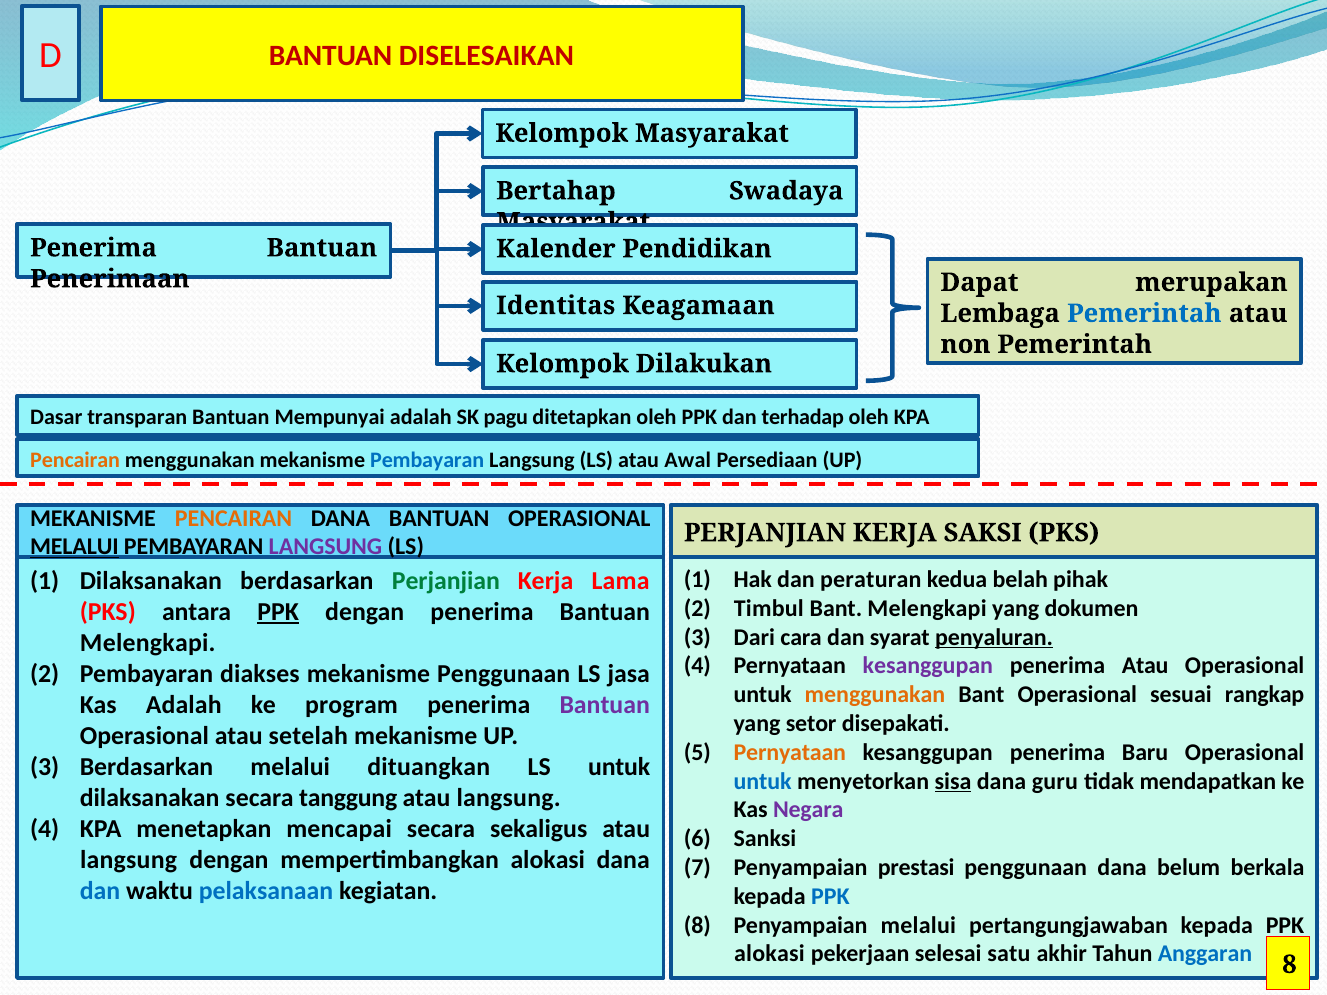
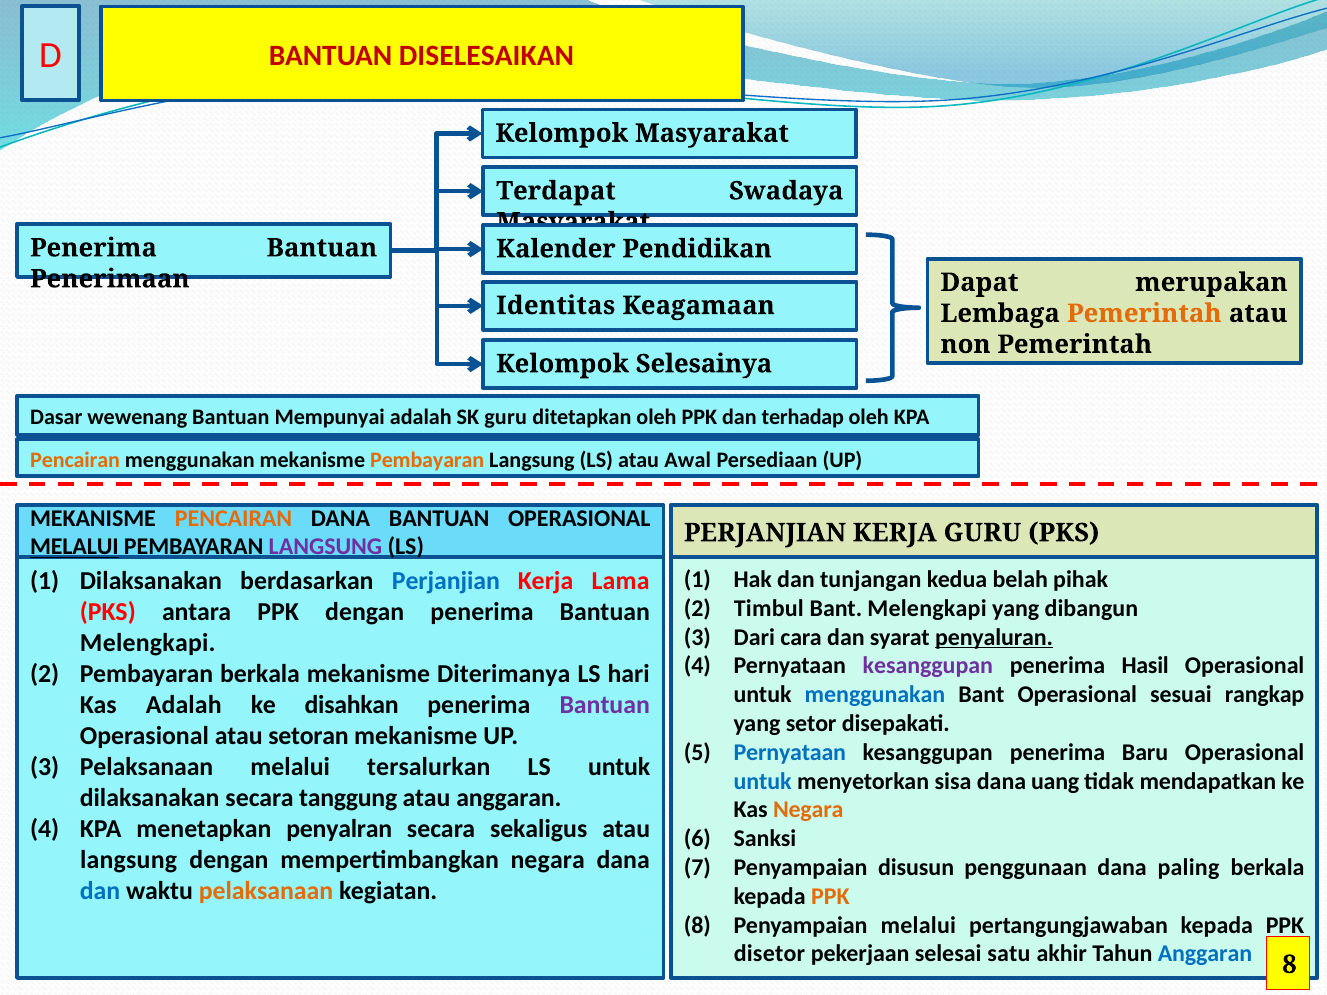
Bertahap: Bertahap -> Terdapat
Pemerintah at (1144, 314) colour: blue -> orange
Dilakukan: Dilakukan -> Selesainya
transparan: transparan -> wewenang
SK pagu: pagu -> guru
Pembayaran at (427, 461) colour: blue -> orange
KERJA SAKSI: SAKSI -> GURU
peraturan: peraturan -> tunjangan
Perjanjian at (446, 581) colour: green -> blue
dokumen: dokumen -> dibangun
PPK at (278, 612) underline: present -> none
penerima Atau: Atau -> Hasil
Pembayaran diakses: diakses -> berkala
mekanisme Penggunaan: Penggunaan -> Diterimanya
jasa: jasa -> hari
menggunakan at (875, 695) colour: orange -> blue
program: program -> disahkan
setelah: setelah -> setoran
Pernyataan at (790, 753) colour: orange -> blue
Berdasarkan at (147, 767): Berdasarkan -> Pelaksanaan
dituangkan: dituangkan -> tersalurkan
sisa underline: present -> none
guru: guru -> uang
langsung at (509, 798): langsung -> anggaran
Negara at (808, 810) colour: purple -> orange
mencapai: mencapai -> penyalran
mempertimbangkan alokasi: alokasi -> negara
prestasi: prestasi -> disusun
belum: belum -> paling
pelaksanaan at (266, 891) colour: blue -> orange
PPK at (830, 897) colour: blue -> orange
alokasi at (769, 954): alokasi -> disetor
